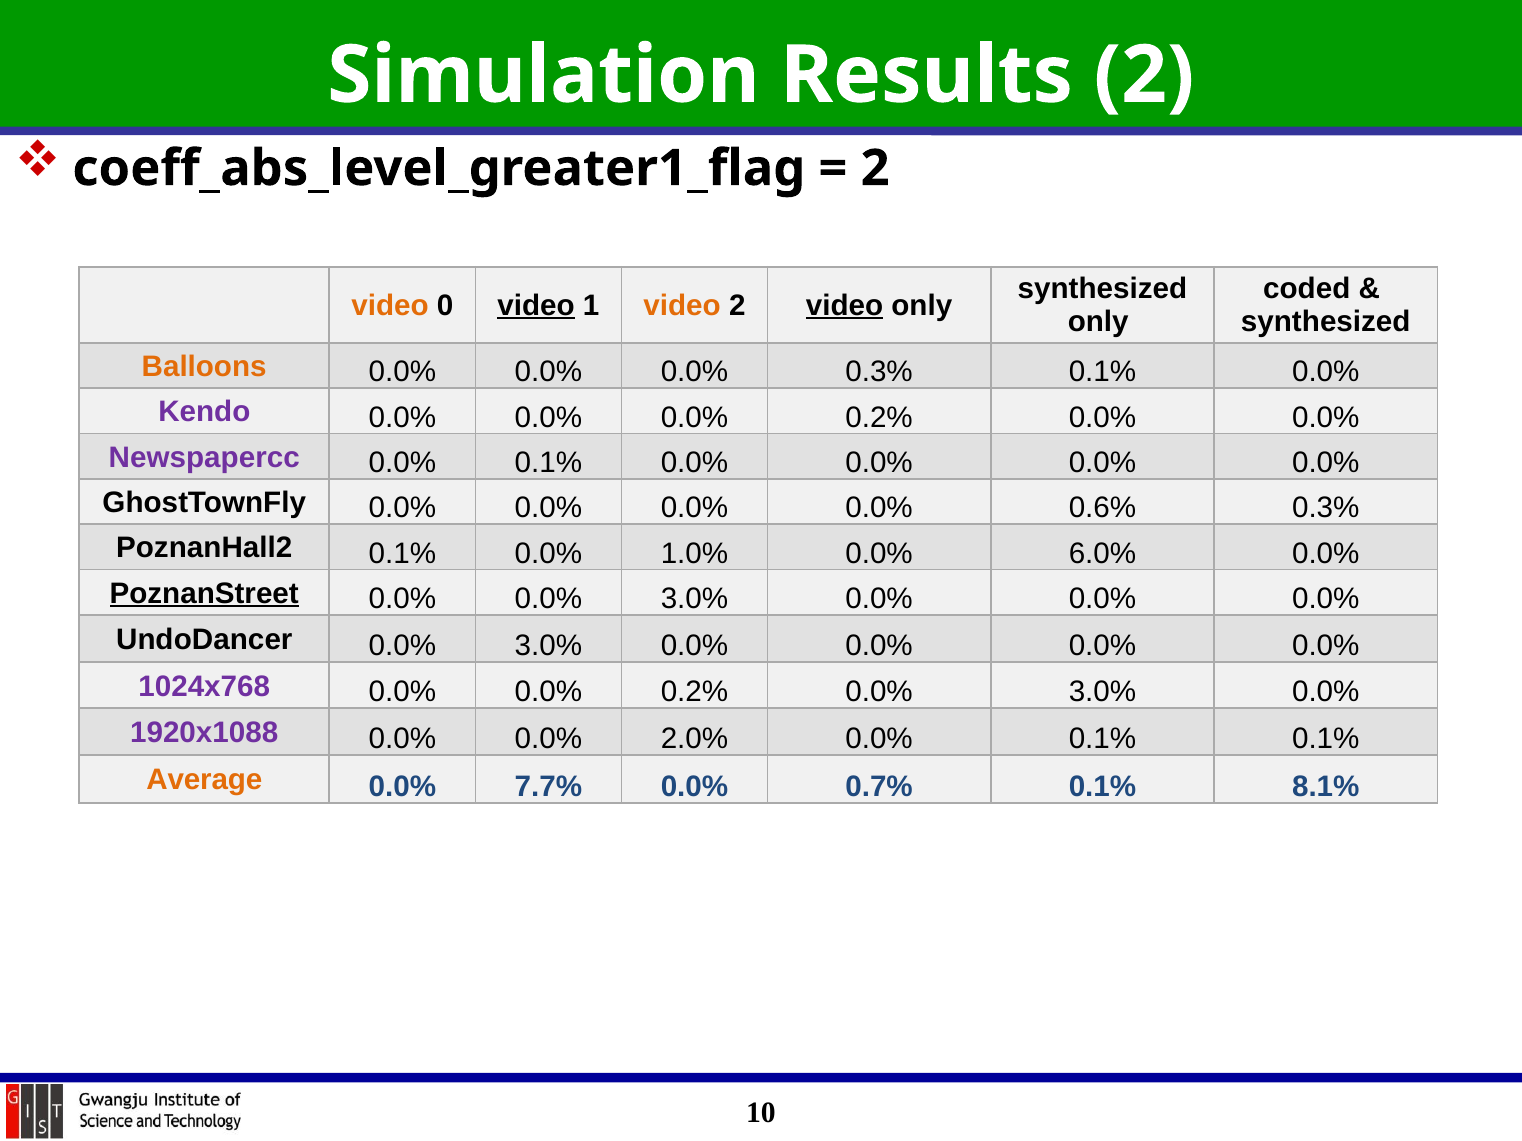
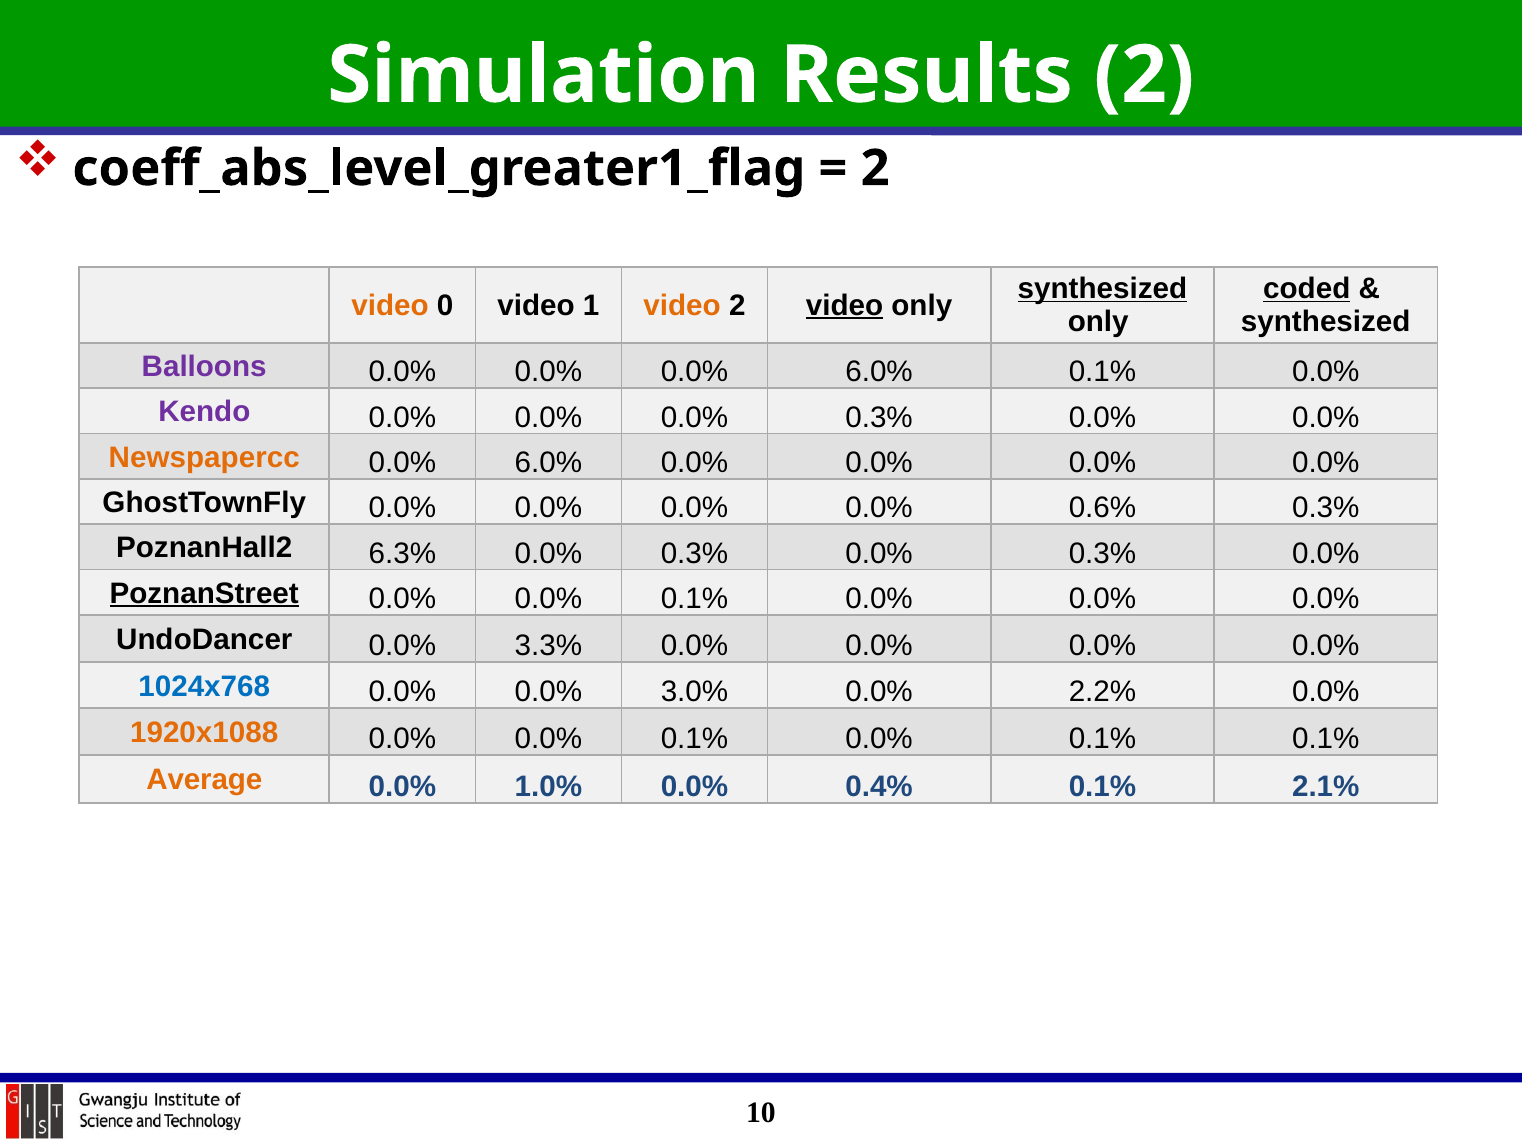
synthesized at (1102, 289) underline: none -> present
coded underline: none -> present
video at (536, 305) underline: present -> none
Balloons colour: orange -> purple
0.0% 0.0% 0.3%: 0.3% -> 6.0%
0.0% 0.0% 0.0% 0.2%: 0.2% -> 0.3%
Newspapercc colour: purple -> orange
0.1% at (548, 463): 0.1% -> 6.0%
PoznanHall2 0.1%: 0.1% -> 6.3%
1.0% at (694, 554): 1.0% -> 0.3%
6.0% at (1102, 554): 6.0% -> 0.3%
3.0% at (694, 599): 3.0% -> 0.1%
UndoDancer 0.0% 3.0%: 3.0% -> 3.3%
1024x768 colour: purple -> blue
0.2% at (694, 692): 0.2% -> 3.0%
3.0% at (1102, 692): 3.0% -> 2.2%
1920x1088 colour: purple -> orange
2.0% at (694, 739): 2.0% -> 0.1%
7.7%: 7.7% -> 1.0%
0.7%: 0.7% -> 0.4%
8.1%: 8.1% -> 2.1%
